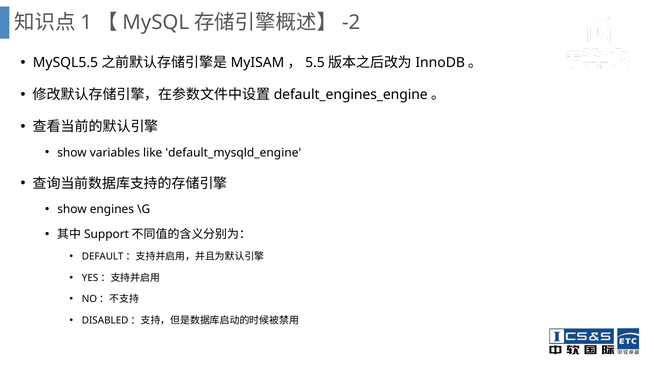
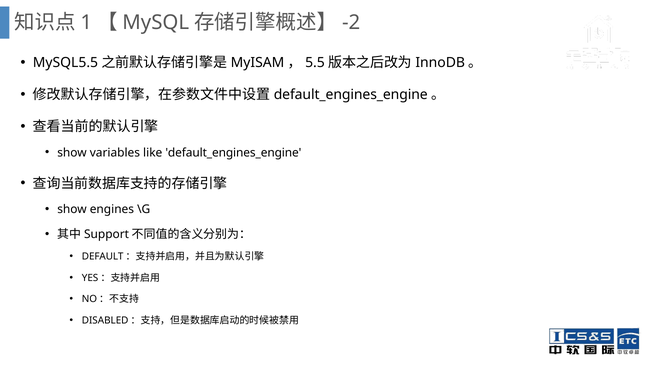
like default_mysqld_engine: default_mysqld_engine -> default_engines_engine
